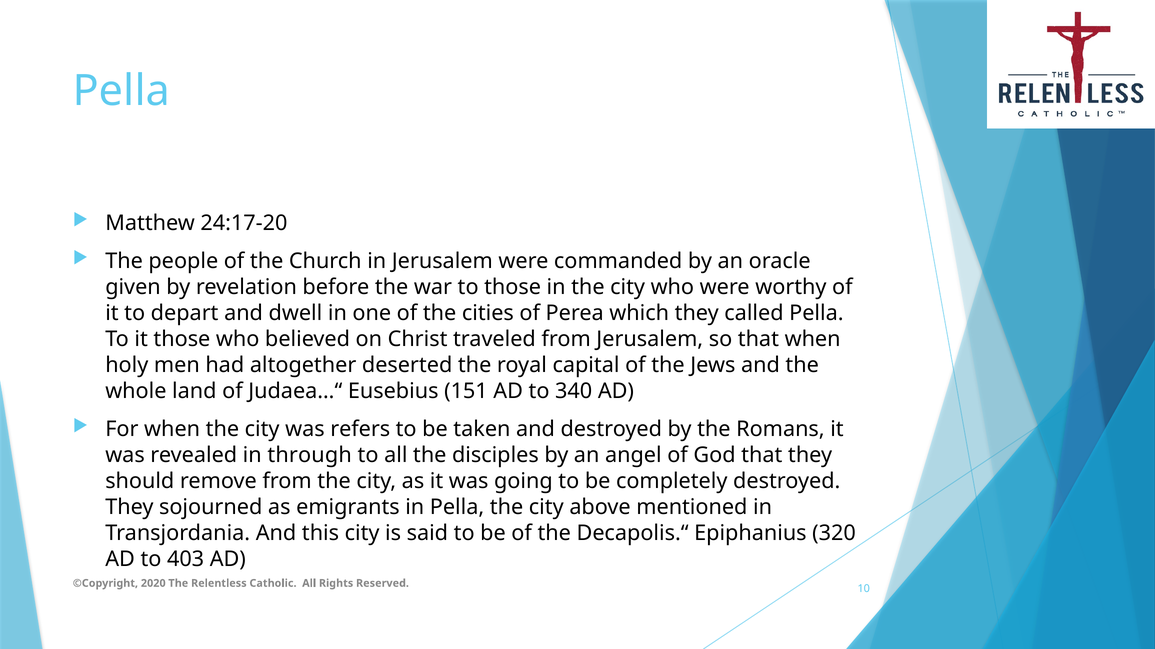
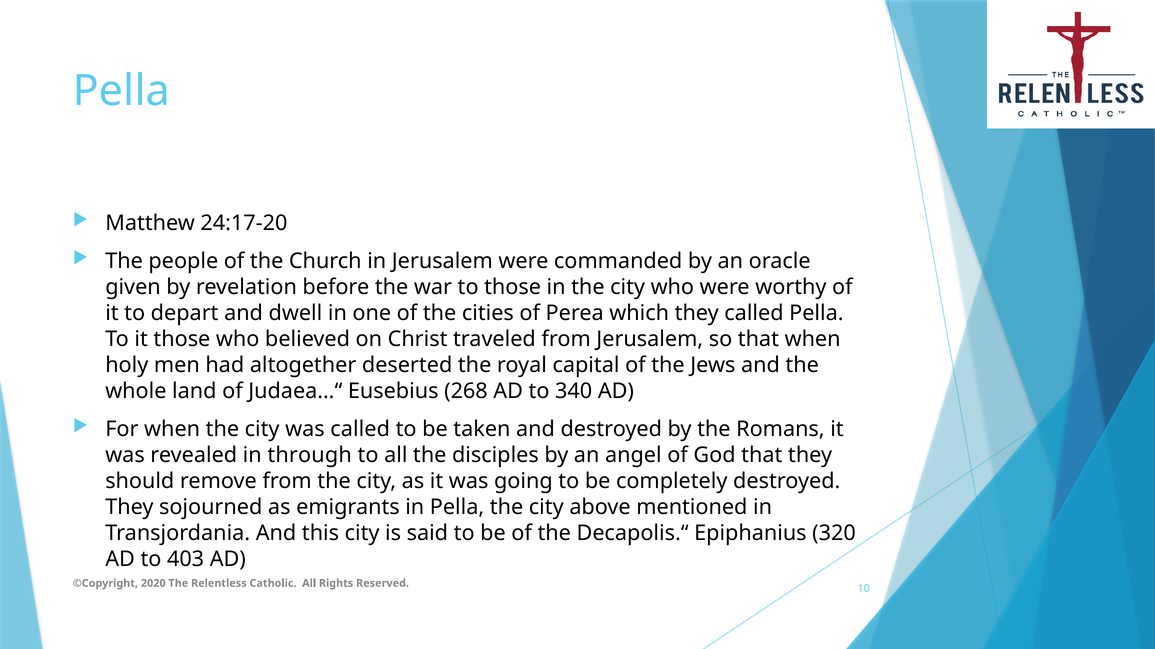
151: 151 -> 268
was refers: refers -> called
